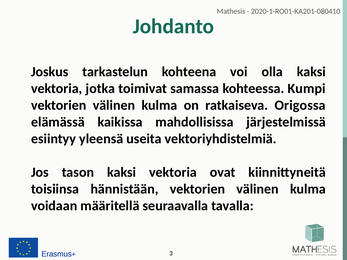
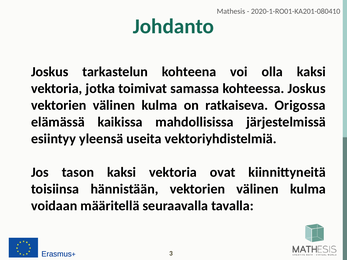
kohteessa Kumpi: Kumpi -> Joskus
